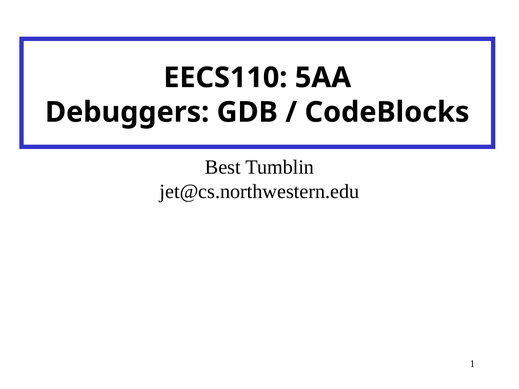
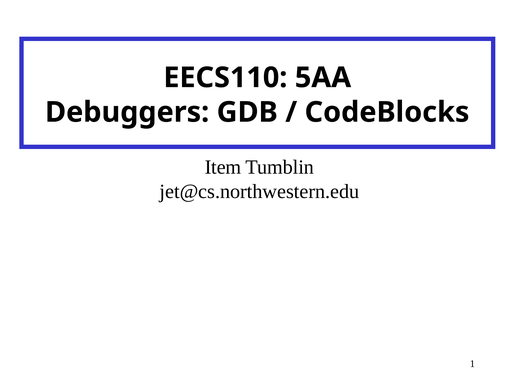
Best: Best -> Item
